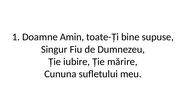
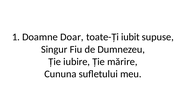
Amin: Amin -> Doar
bine: bine -> iubit
